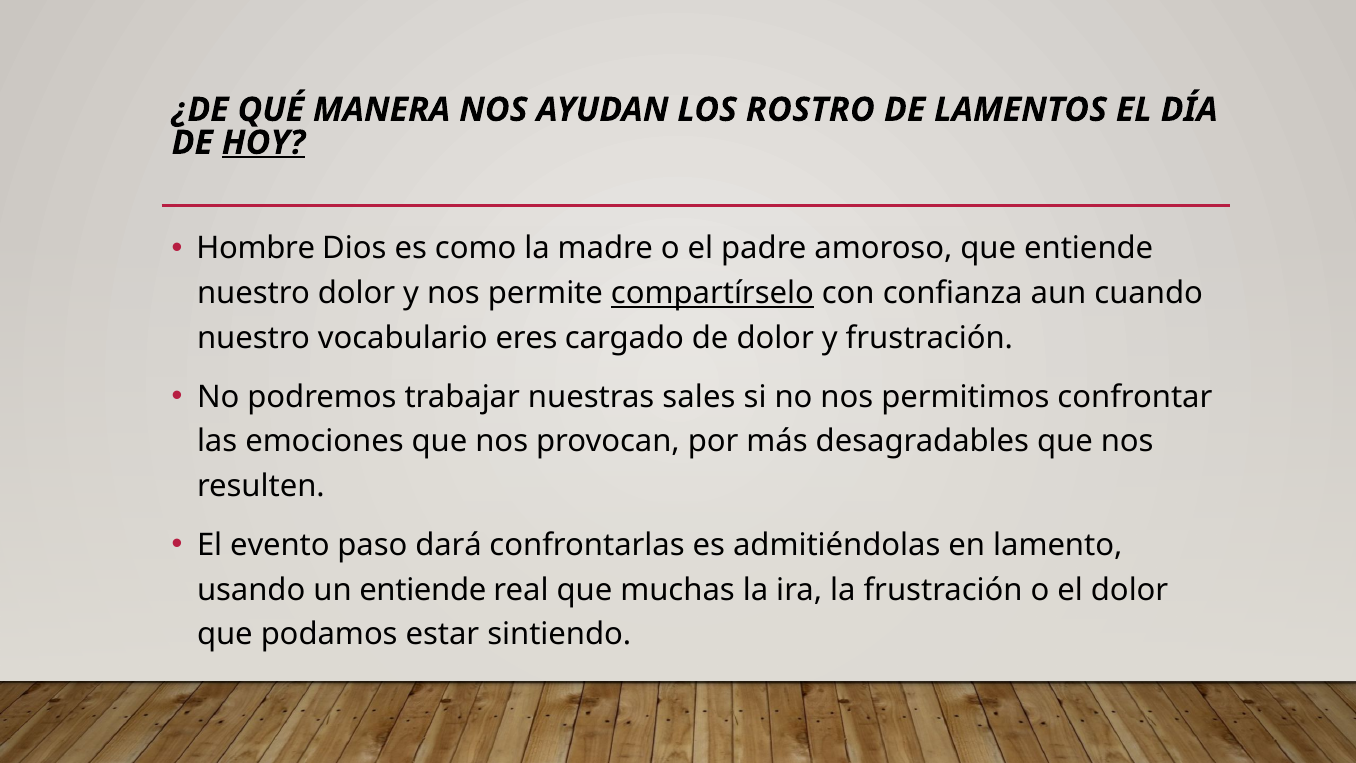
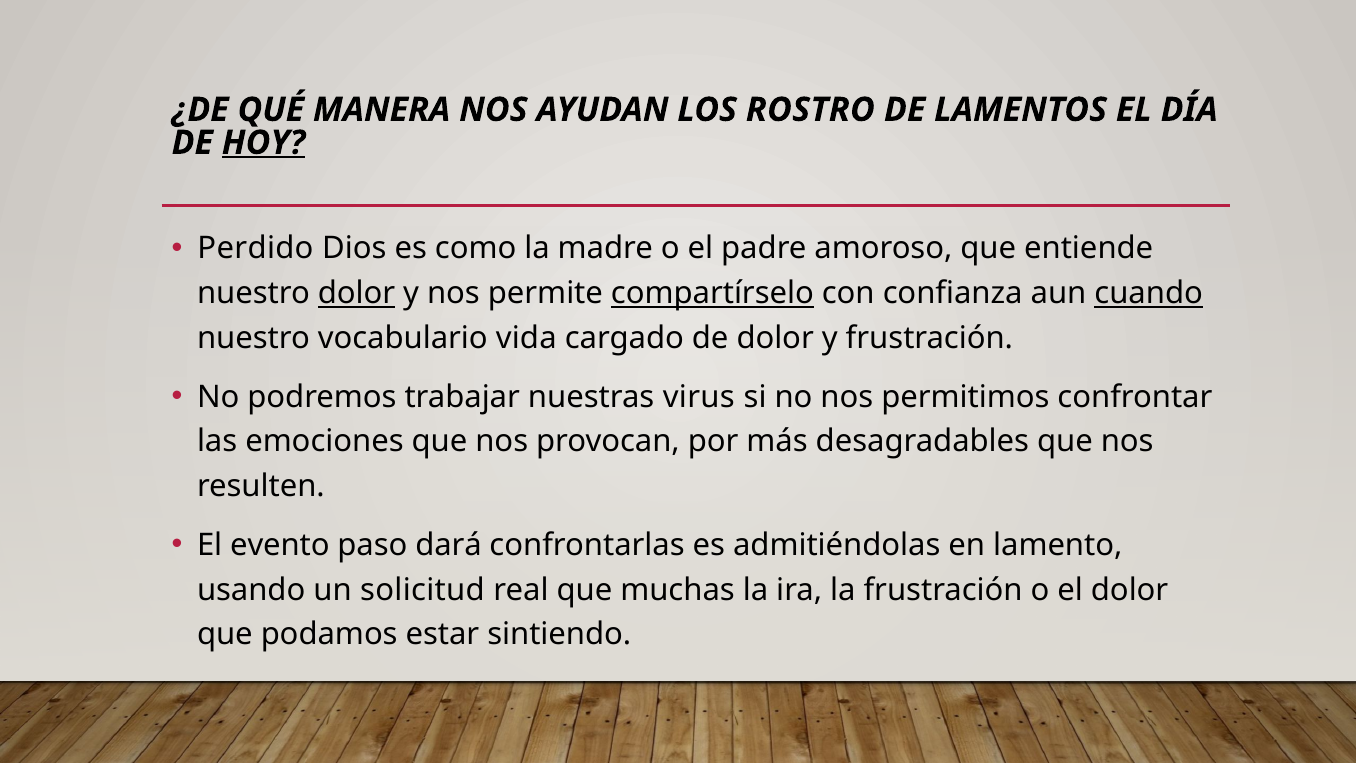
Hombre: Hombre -> Perdido
dolor at (357, 293) underline: none -> present
cuando underline: none -> present
eres: eres -> vida
sales: sales -> virus
un entiende: entiende -> solicitud
